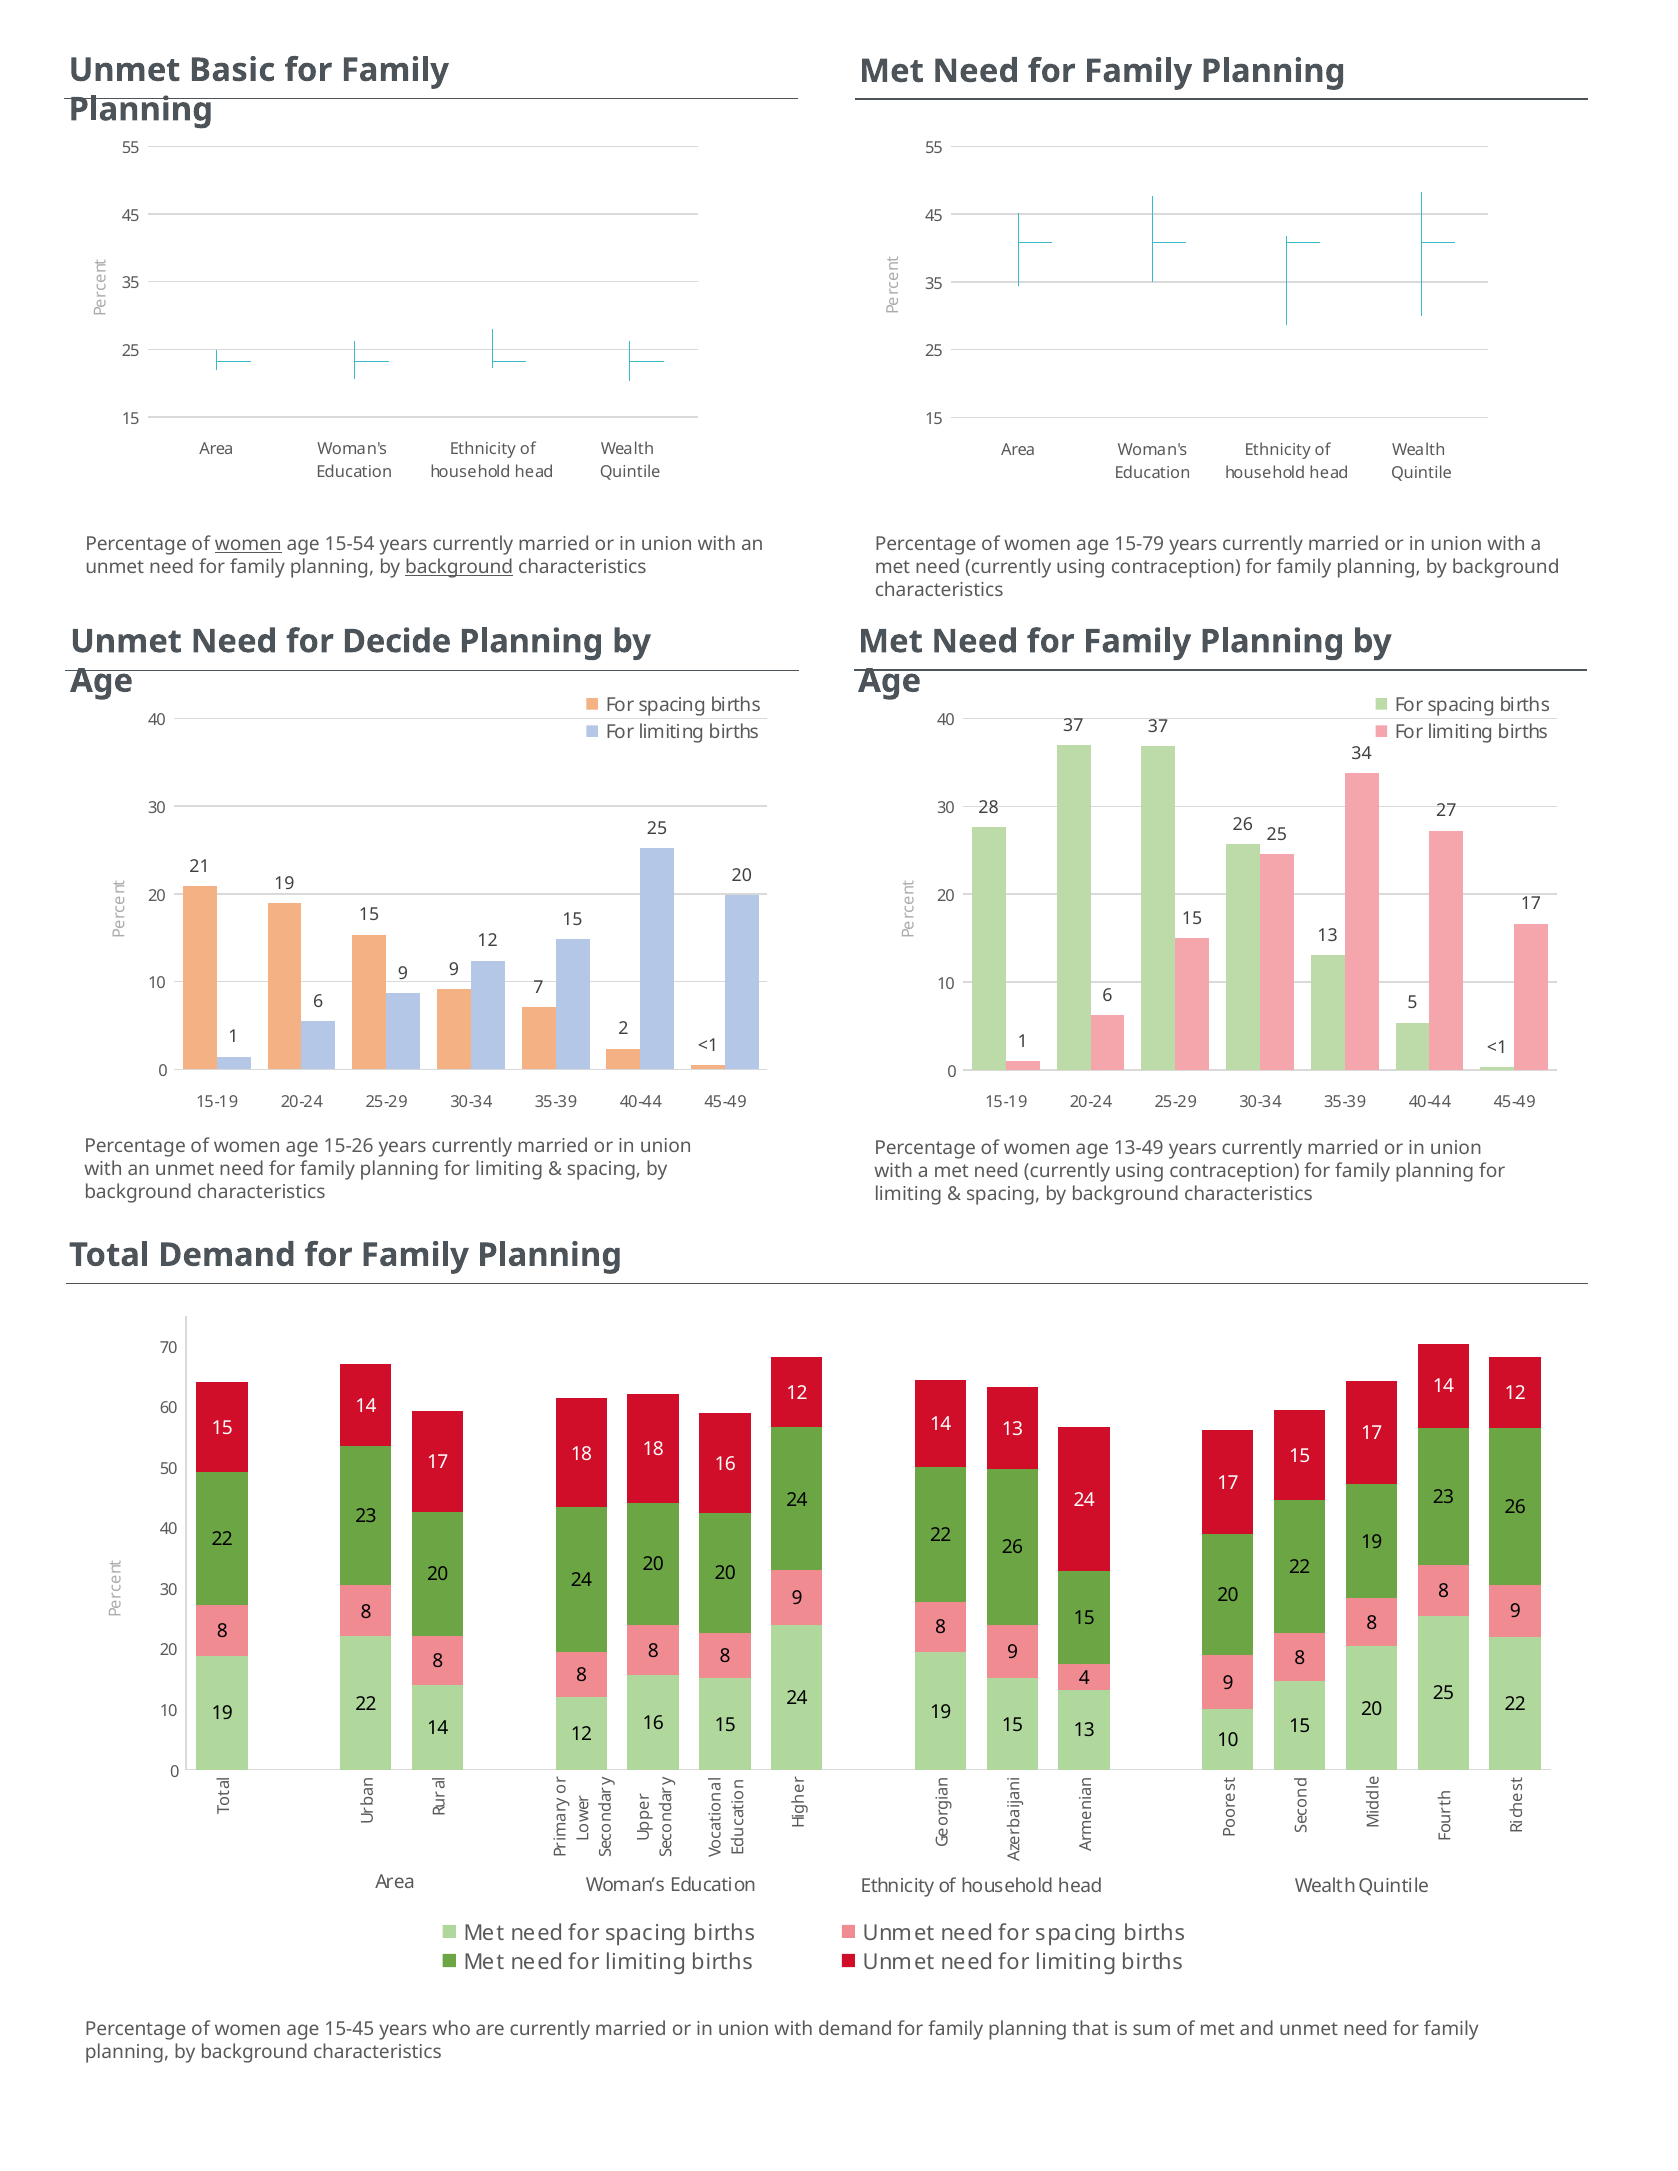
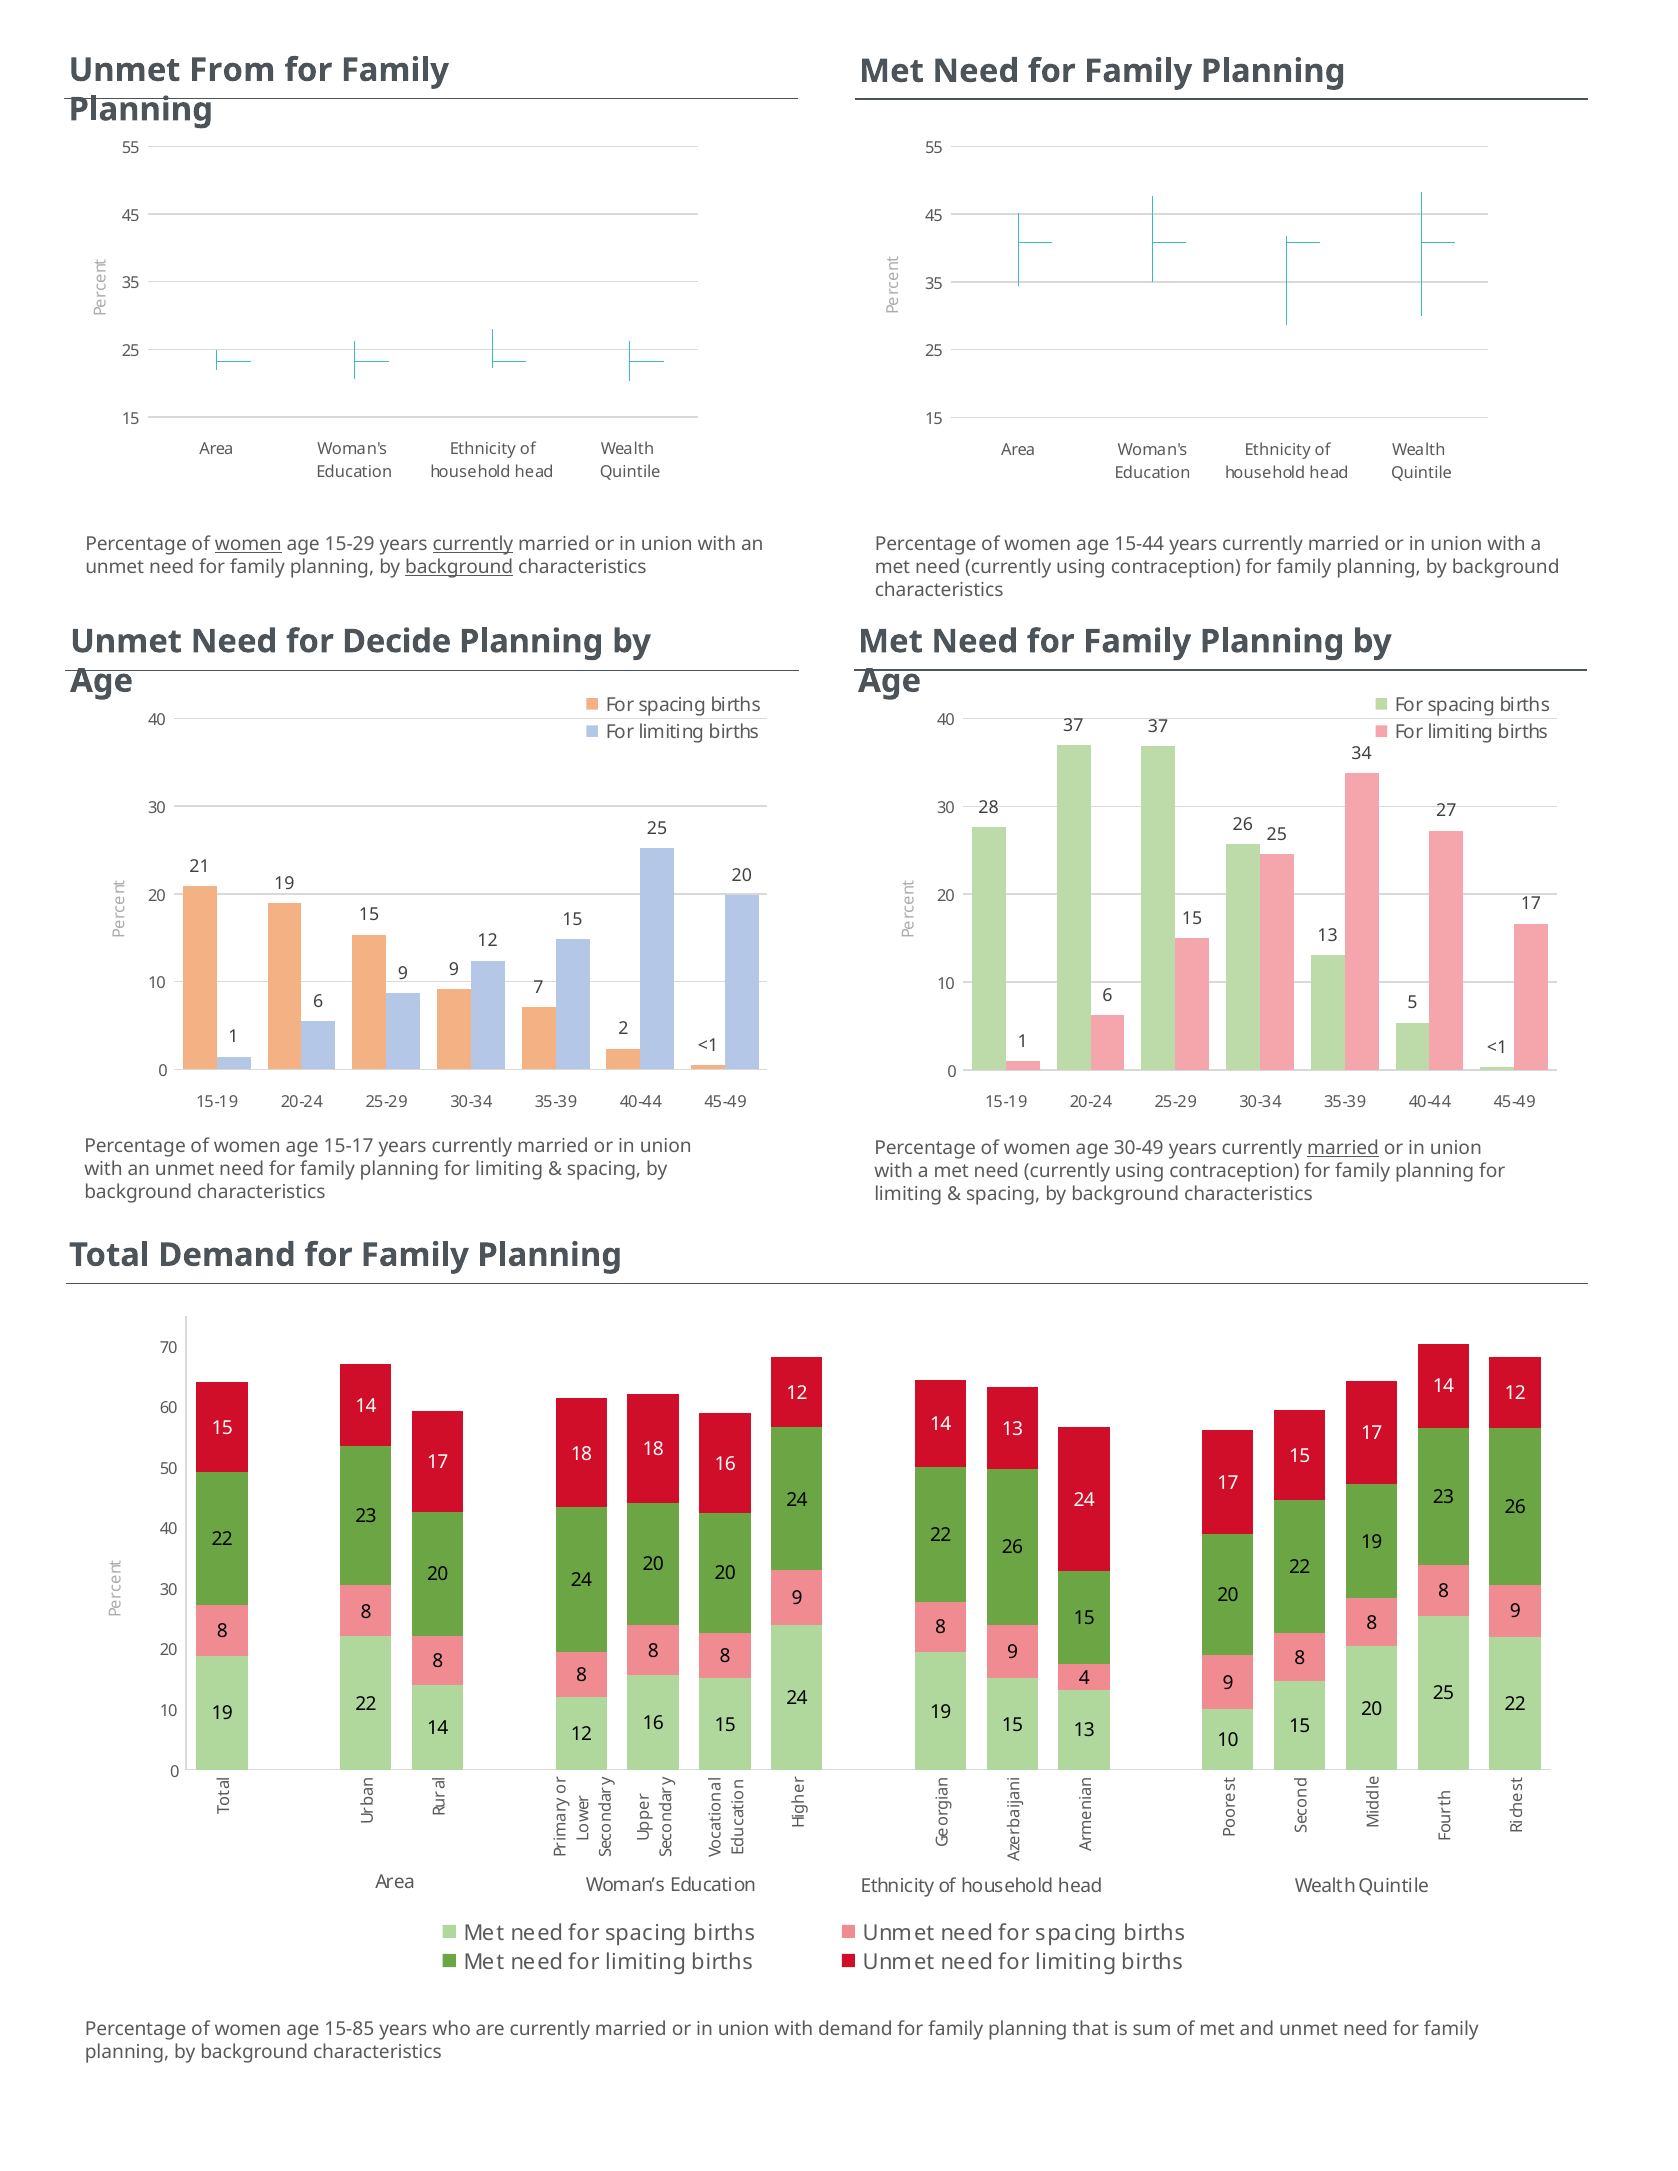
Basic: Basic -> From
15-54: 15-54 -> 15-29
currently at (473, 545) underline: none -> present
15-79: 15-79 -> 15-44
15-26: 15-26 -> 15-17
13-49: 13-49 -> 30-49
married at (1343, 1148) underline: none -> present
15-45: 15-45 -> 15-85
